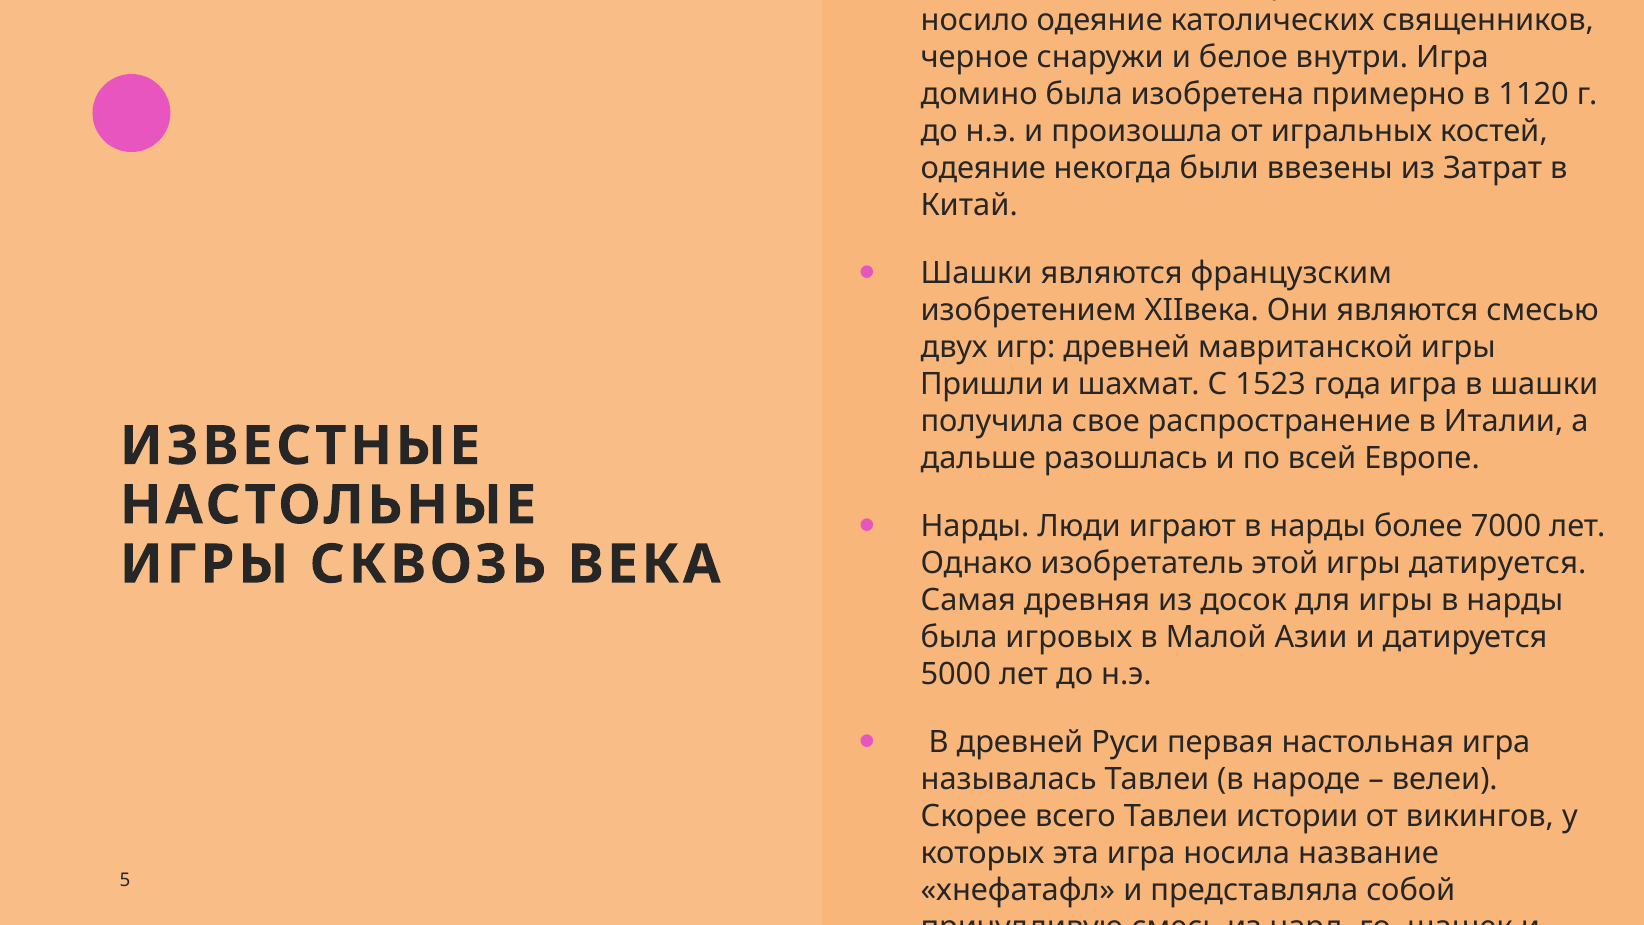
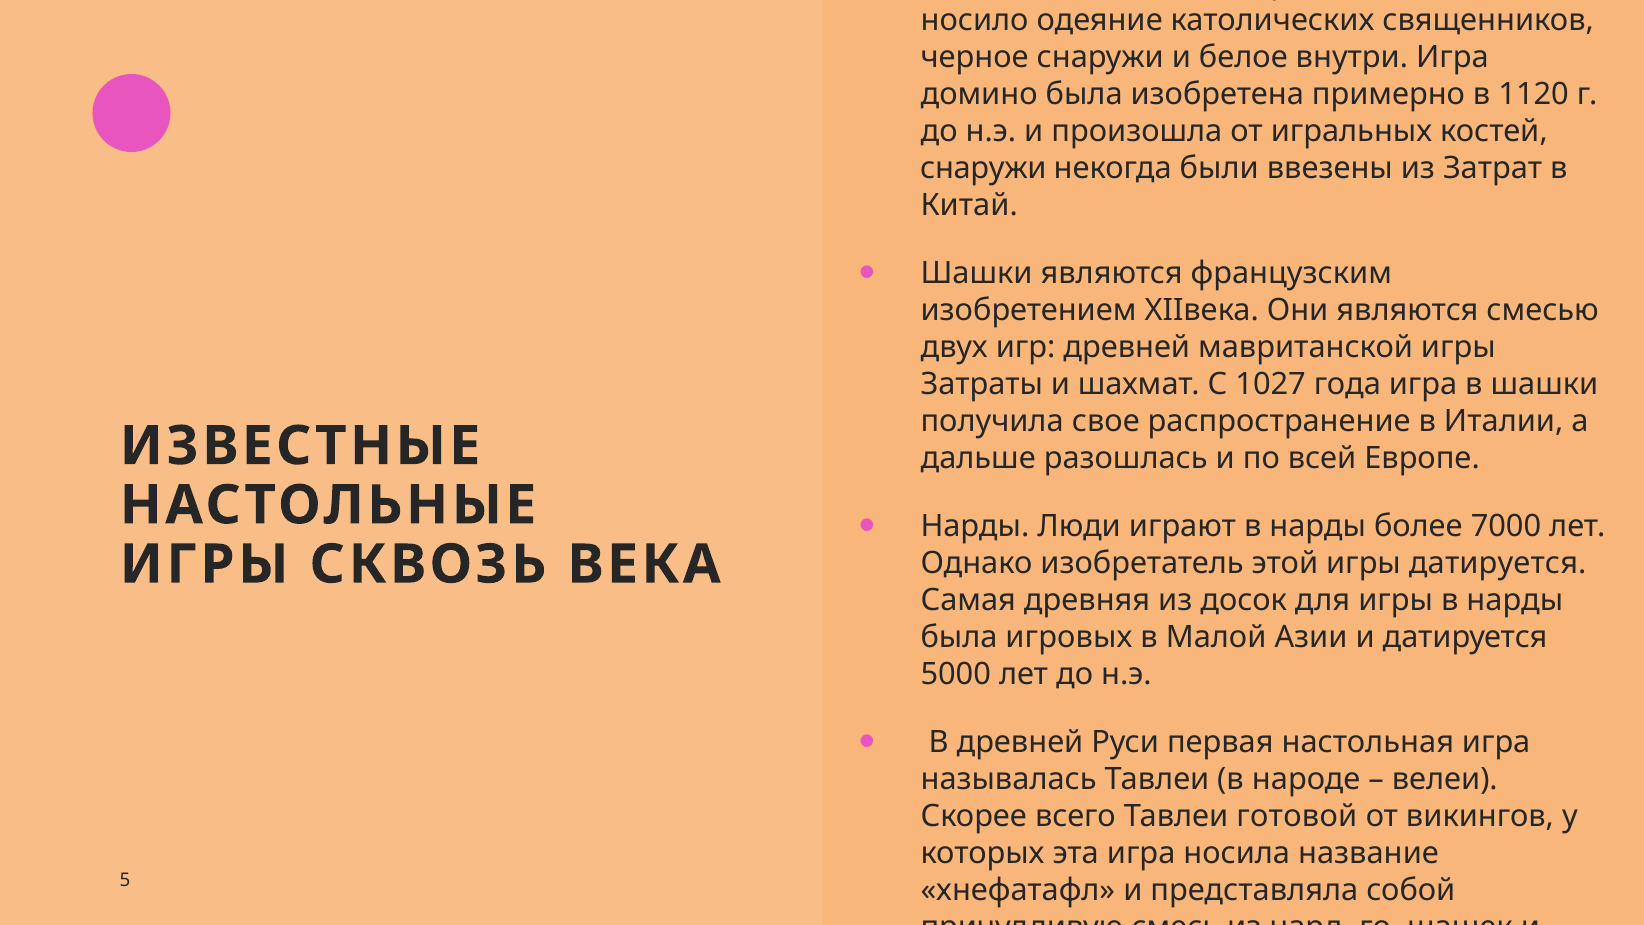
одеяние at (983, 169): одеяние -> снаружи
Пришли: Пришли -> Затраты
1523: 1523 -> 1027
Тавлеи истории: истории -> готовой
